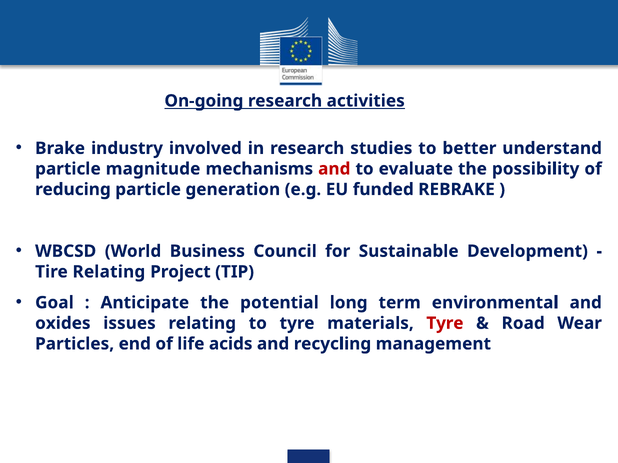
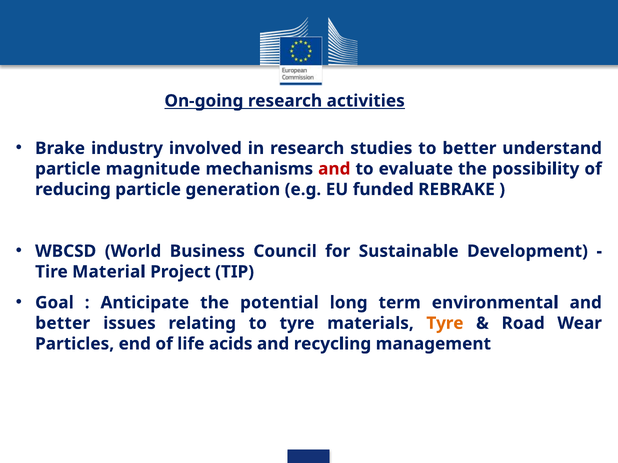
Tire Relating: Relating -> Material
oxides at (63, 324): oxides -> better
Tyre at (445, 324) colour: red -> orange
